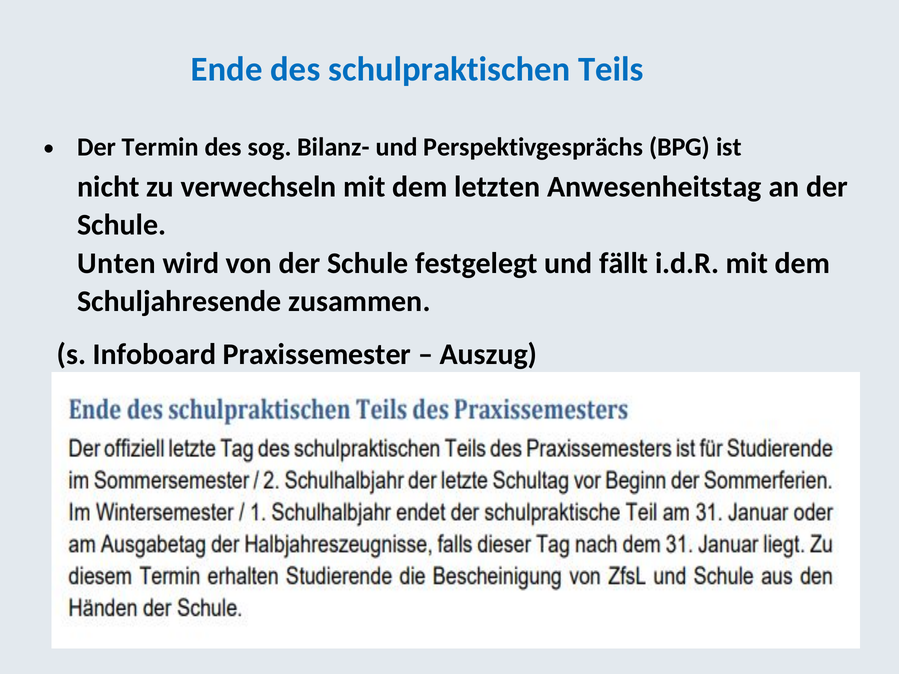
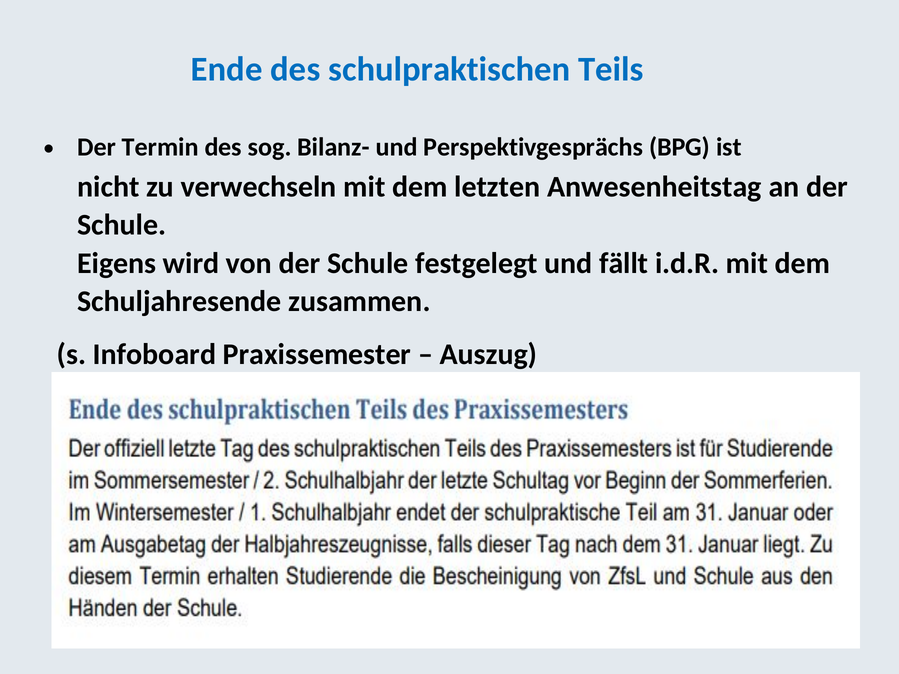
Unten: Unten -> Eigens
